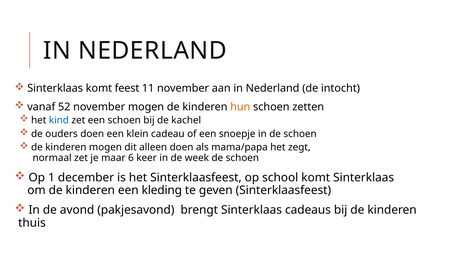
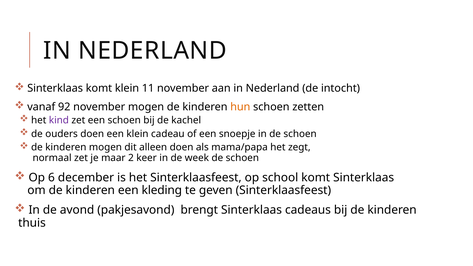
komt feest: feest -> klein
52: 52 -> 92
kind colour: blue -> purple
6: 6 -> 2
1: 1 -> 6
